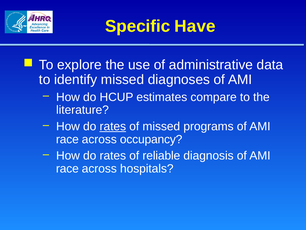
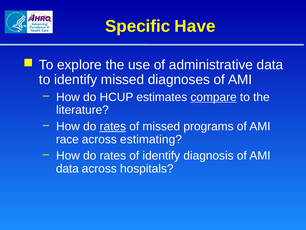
compare underline: none -> present
occupancy: occupancy -> estimating
of reliable: reliable -> identify
race at (67, 168): race -> data
